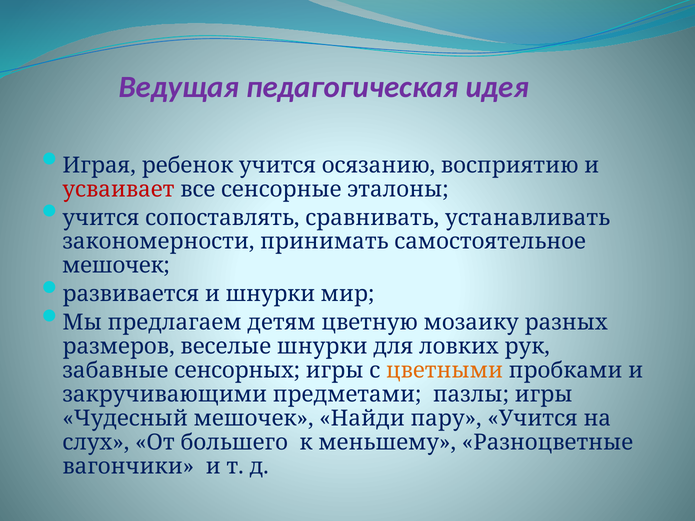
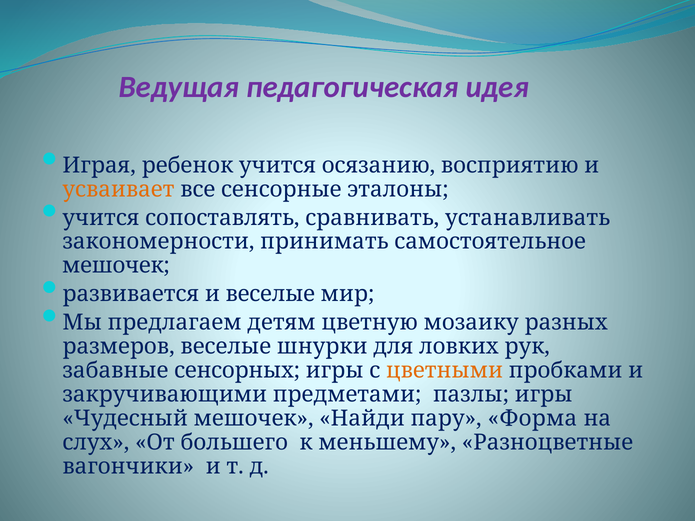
усваивает colour: red -> orange
и шнурки: шнурки -> веселые
пару Учится: Учится -> Форма
